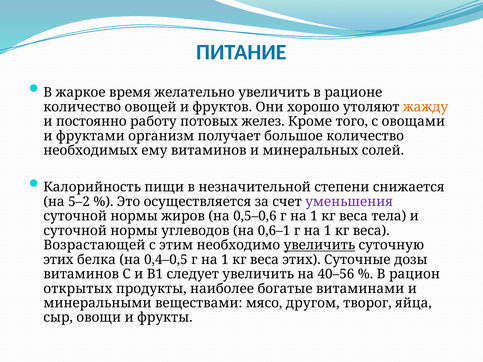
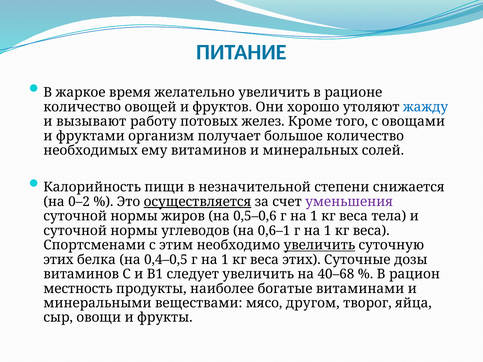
жажду colour: orange -> blue
постоянно: постоянно -> вызывают
5–2: 5–2 -> 0–2
осуществляется underline: none -> present
Возрастающей: Возрастающей -> Спортсменами
40–56: 40–56 -> 40–68
открытых: открытых -> местность
